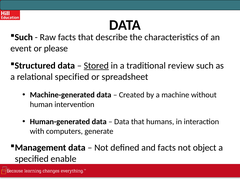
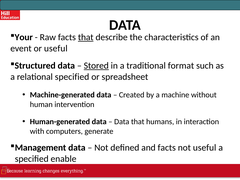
Such at (24, 37): Such -> Your
that at (86, 37) underline: none -> present
or please: please -> useful
review: review -> format
not object: object -> useful
